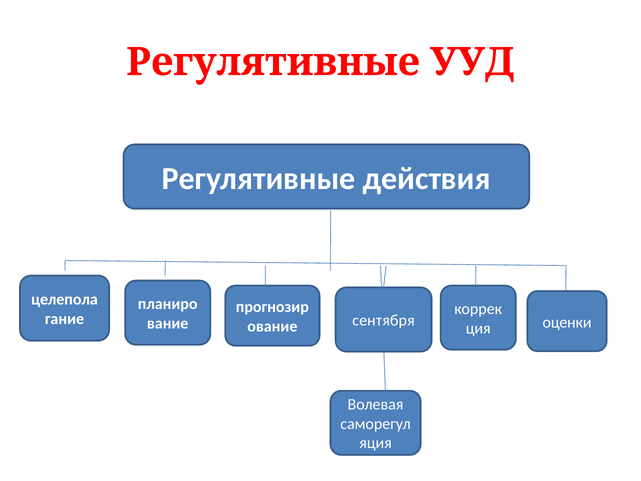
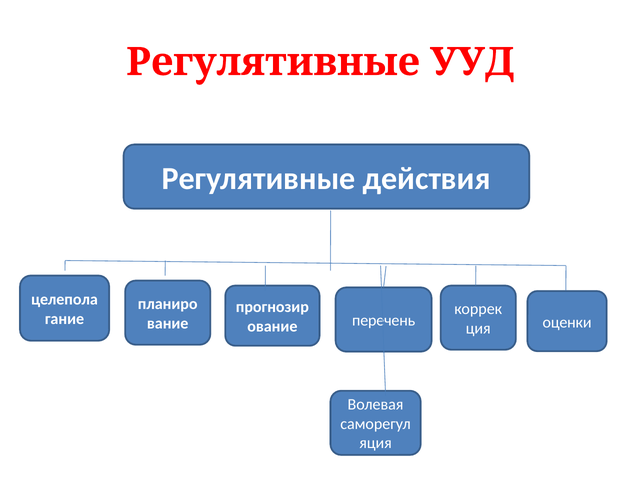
сентября: сентября -> перечень
